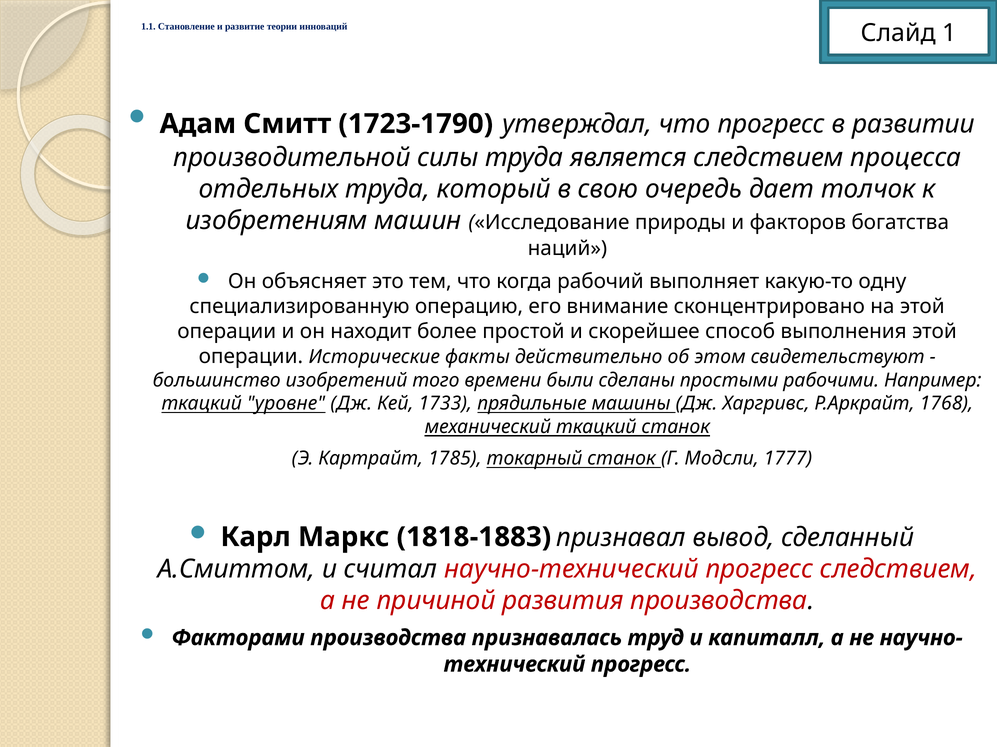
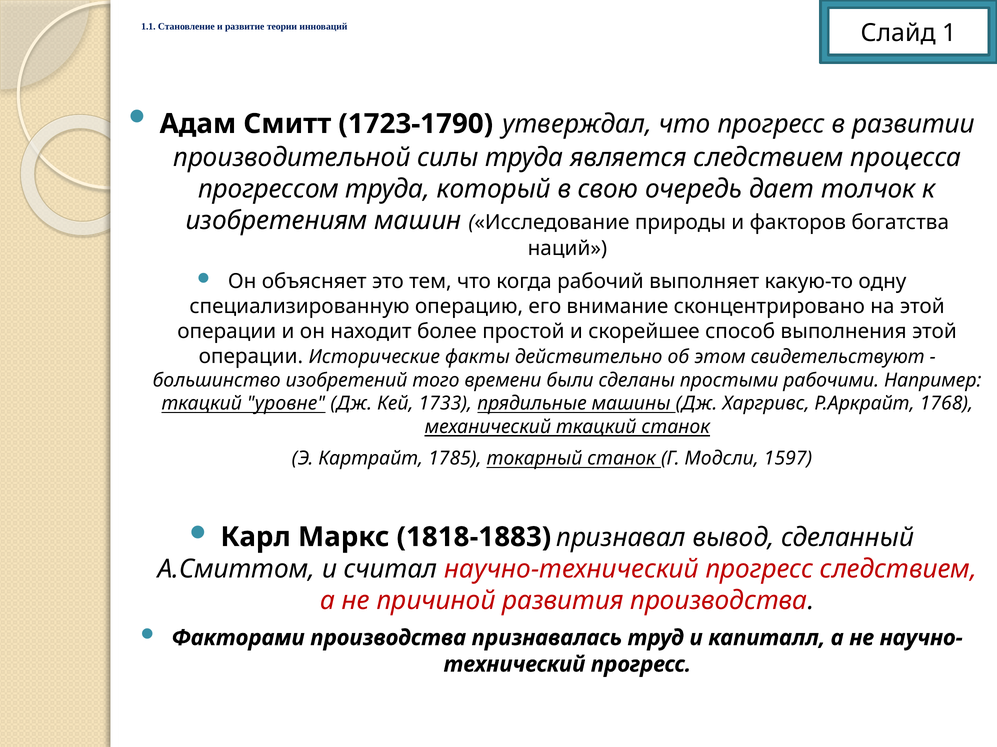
отдельных: отдельных -> прогрессом
1777: 1777 -> 1597
